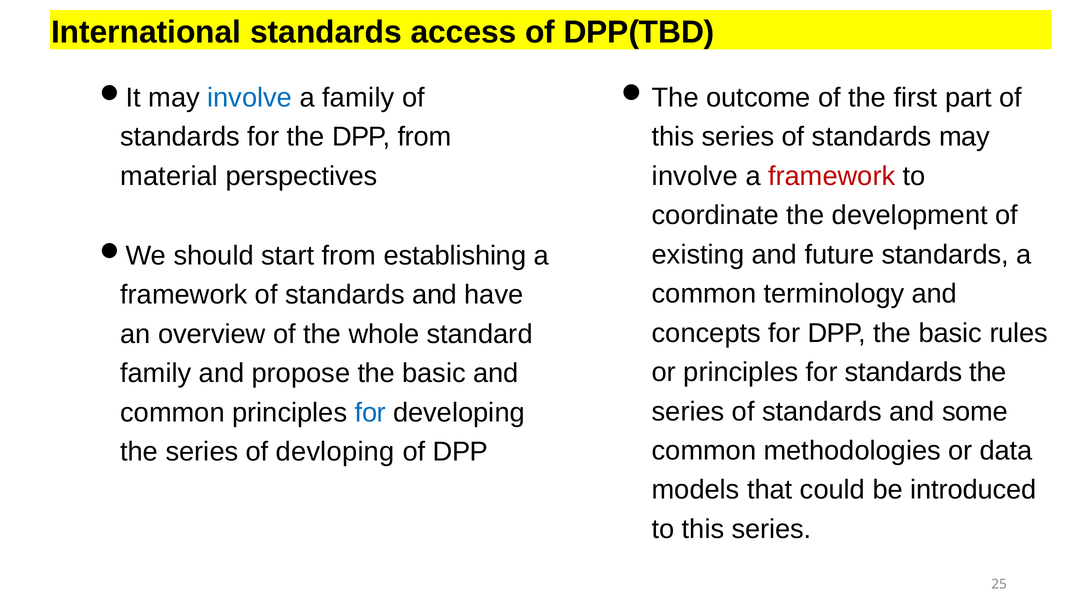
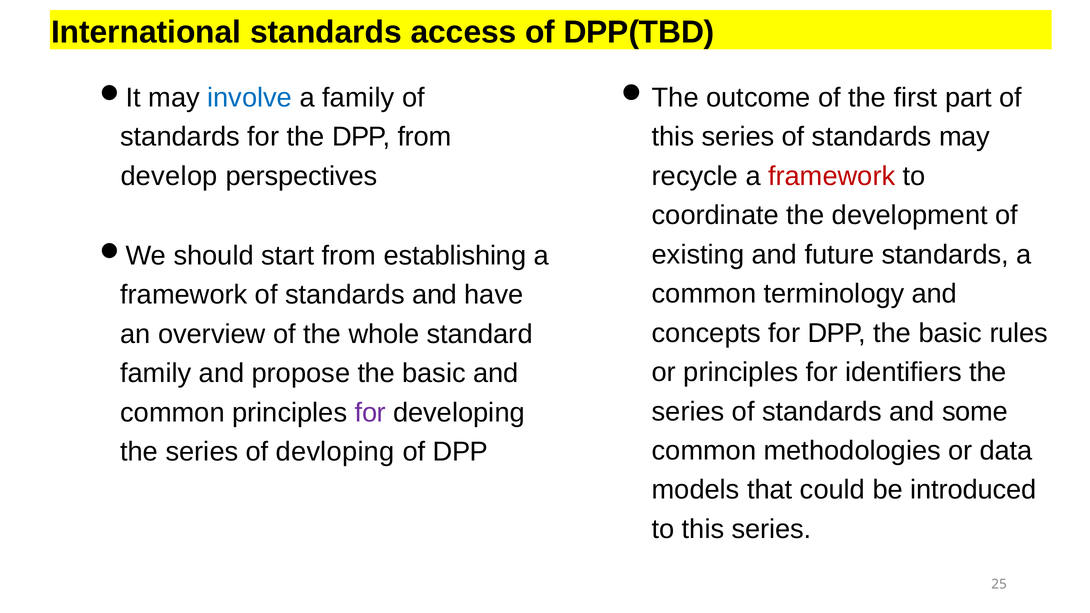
material: material -> develop
involve at (695, 176): involve -> recycle
for standards: standards -> identifiers
for at (370, 413) colour: blue -> purple
